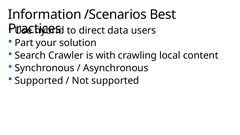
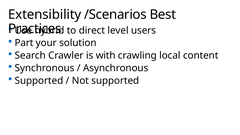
Information: Information -> Extensibility
data: data -> level
